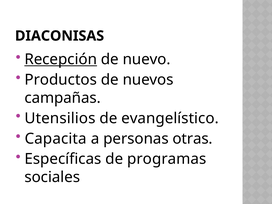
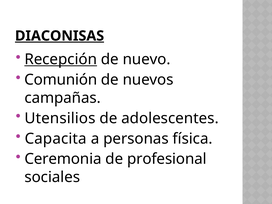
DIACONISAS underline: none -> present
Productos: Productos -> Comunión
evangelístico: evangelístico -> adolescentes
otras: otras -> física
Específicas: Específicas -> Ceremonia
programas: programas -> profesional
